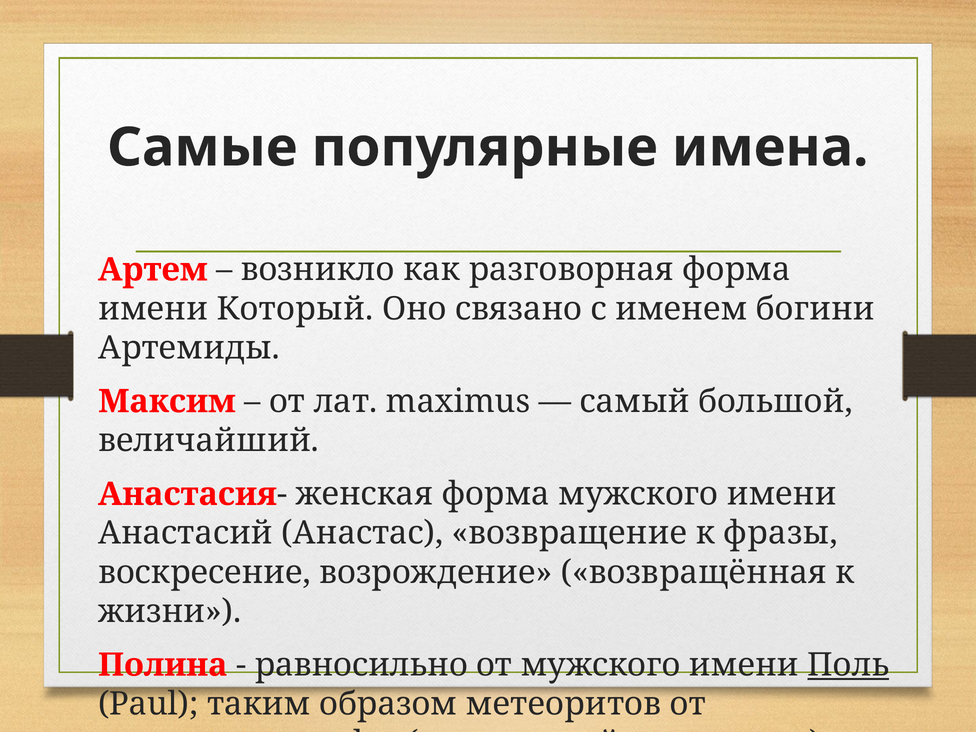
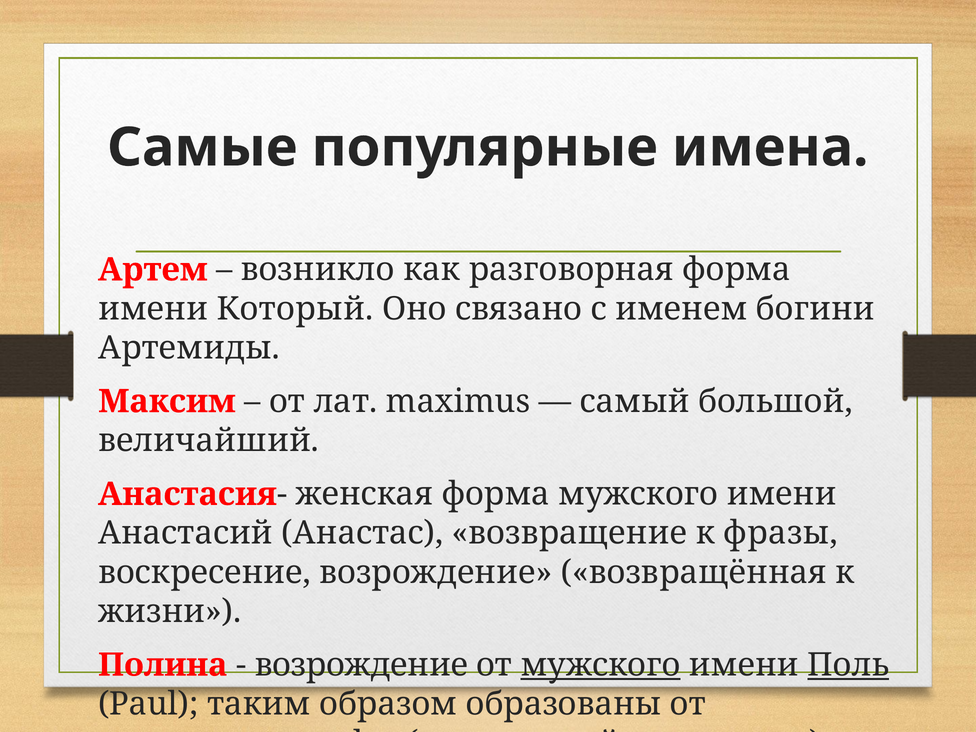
равносильно at (361, 665): равносильно -> возрождение
мужского at (601, 665) underline: none -> present
метеоритов: метеоритов -> образованы
